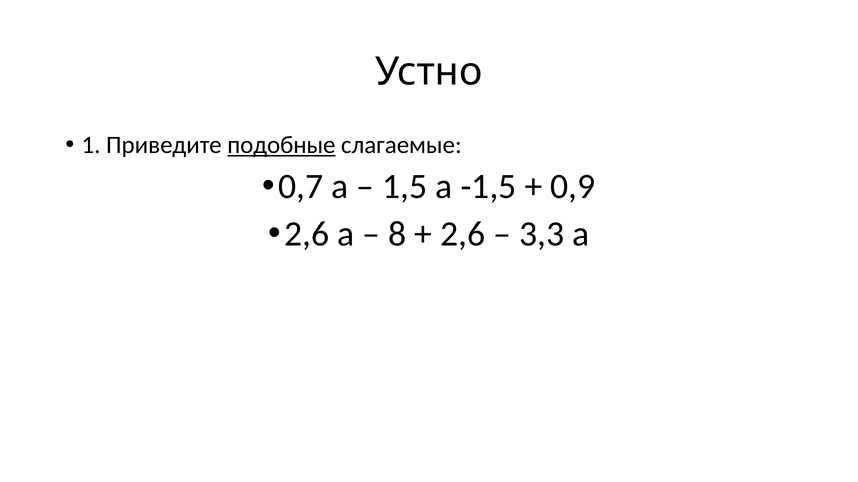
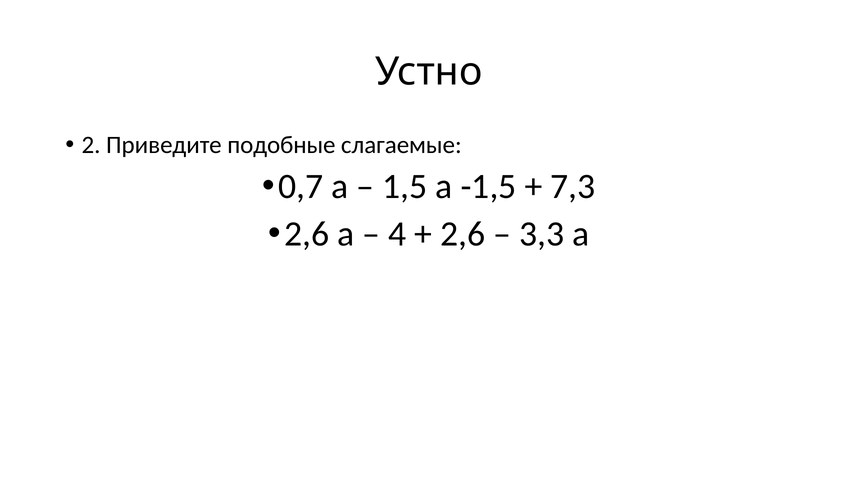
1: 1 -> 2
подобные underline: present -> none
0,9: 0,9 -> 7,3
8: 8 -> 4
